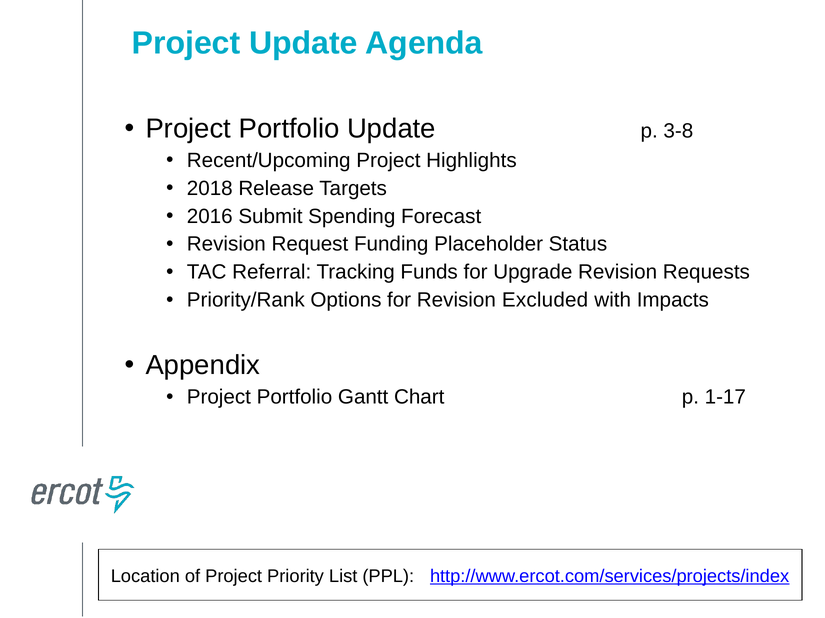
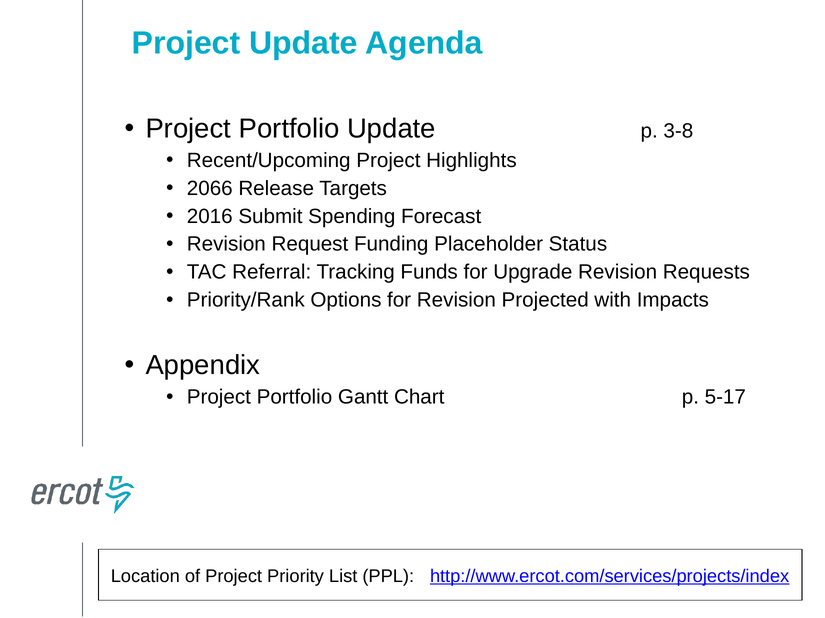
2018: 2018 -> 2066
Excluded: Excluded -> Projected
1-17: 1-17 -> 5-17
